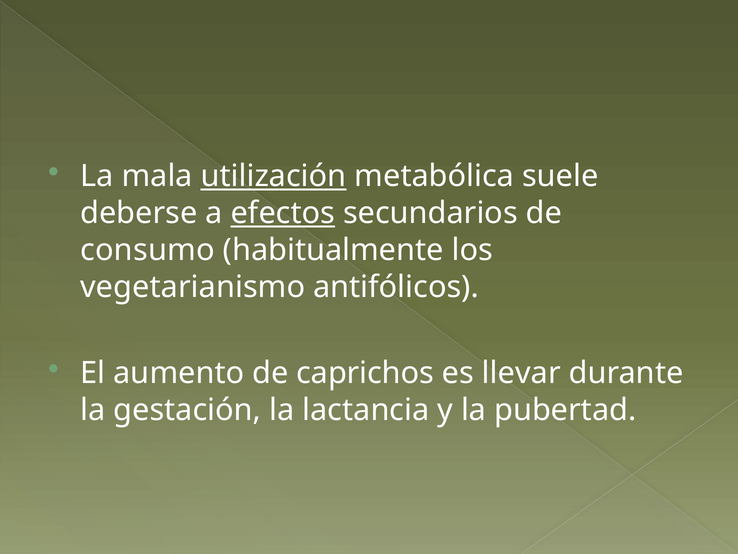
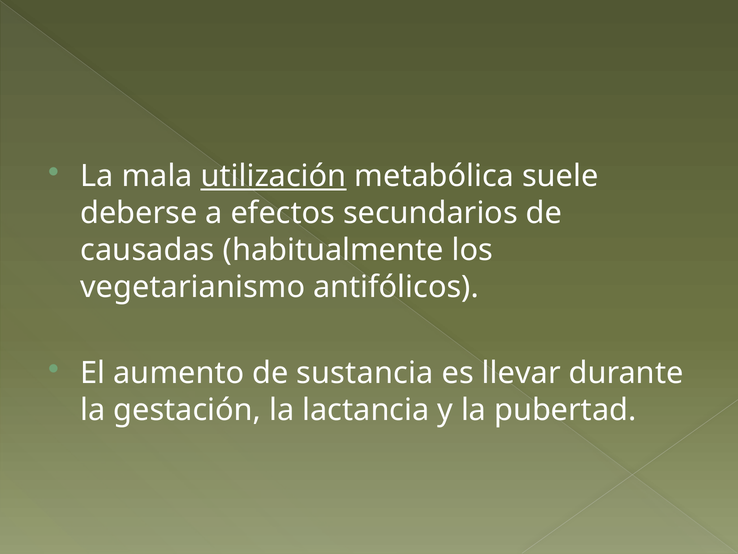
efectos underline: present -> none
consumo: consumo -> causadas
caprichos: caprichos -> sustancia
